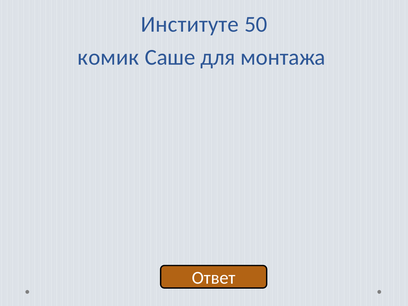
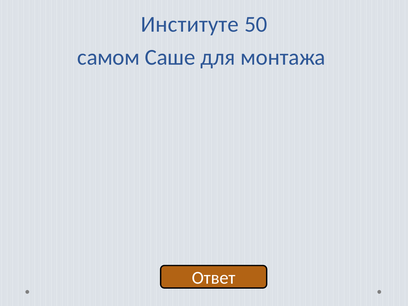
комик: комик -> самом
